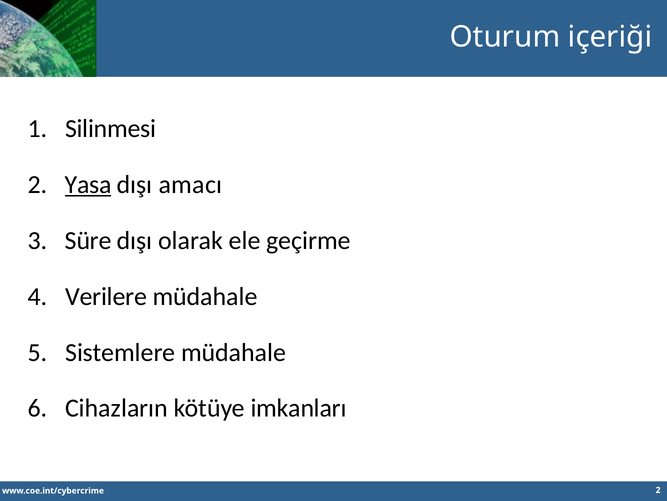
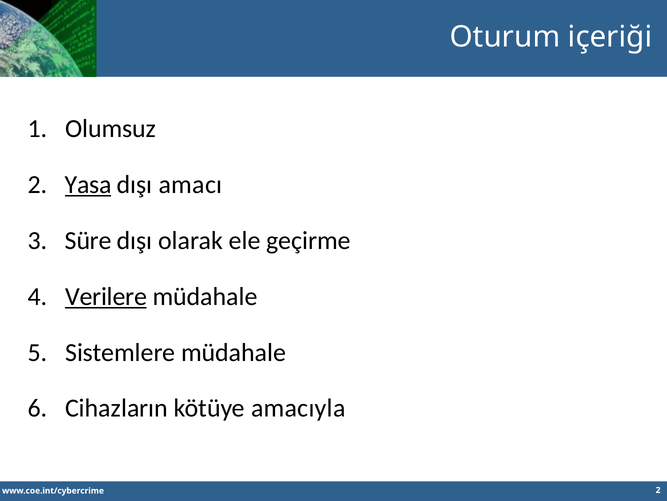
Silinmesi: Silinmesi -> Olumsuz
Verilere underline: none -> present
imkanları: imkanları -> amacıyla
